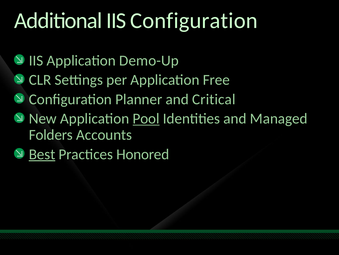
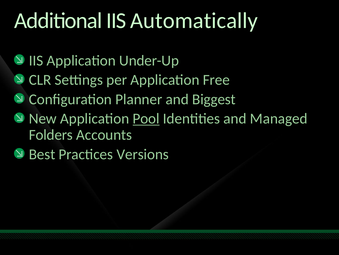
IIS Configuration: Configuration -> Automatically
Demo-Up: Demo-Up -> Under-Up
Critical: Critical -> Biggest
Best underline: present -> none
Honored: Honored -> Versions
